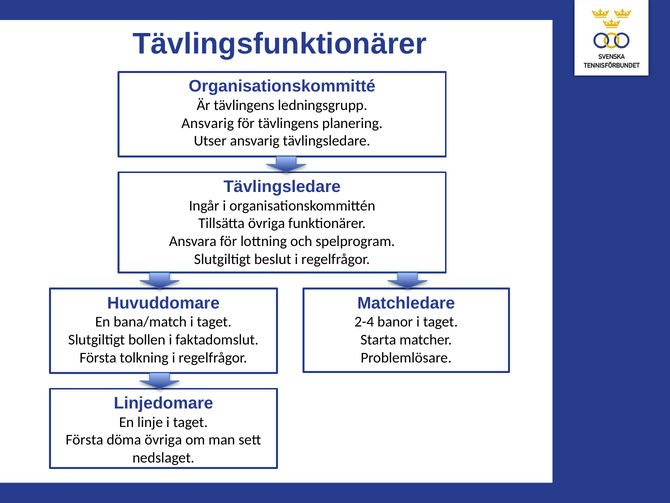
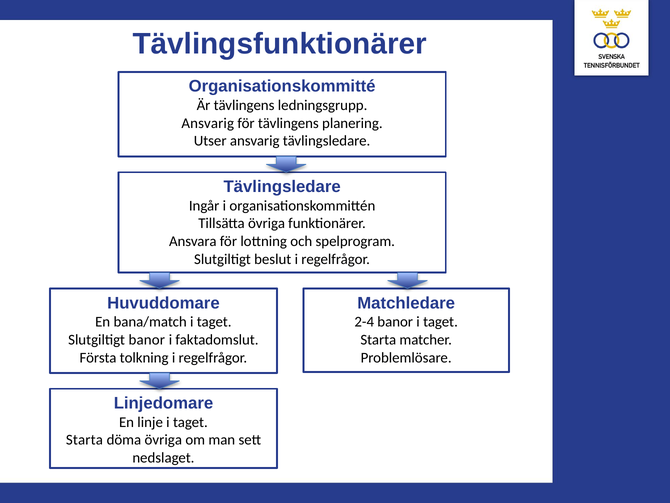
Slutgiltigt bollen: bollen -> banor
Första at (85, 440): Första -> Starta
